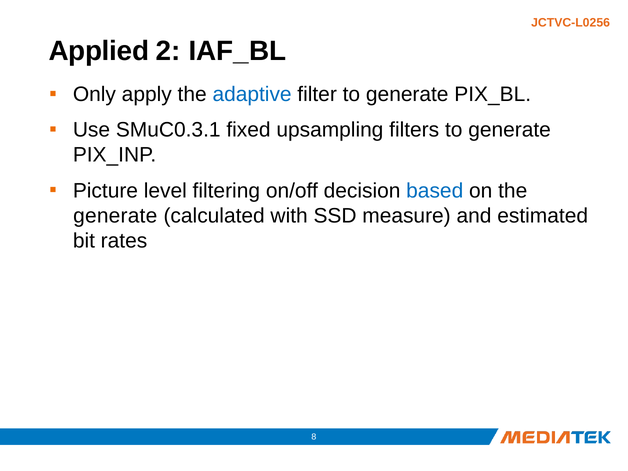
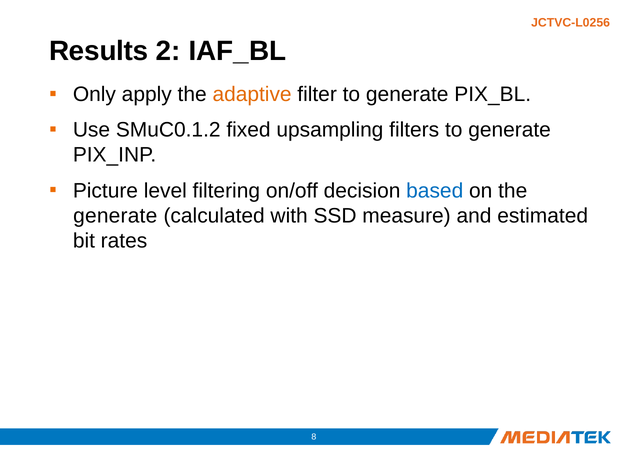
Applied: Applied -> Results
adaptive colour: blue -> orange
SMuC0.3.1: SMuC0.3.1 -> SMuC0.1.2
